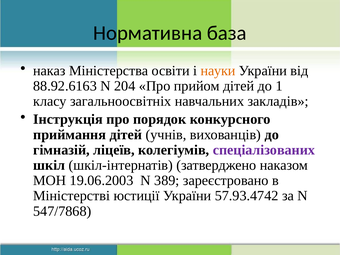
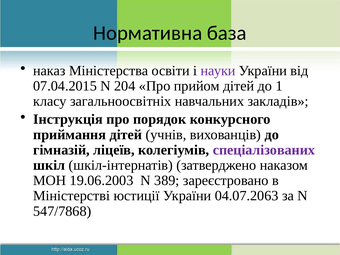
науки colour: orange -> purple
88.92.6163: 88.92.6163 -> 07.04.2015
57.93.4742: 57.93.4742 -> 04.07.2063
